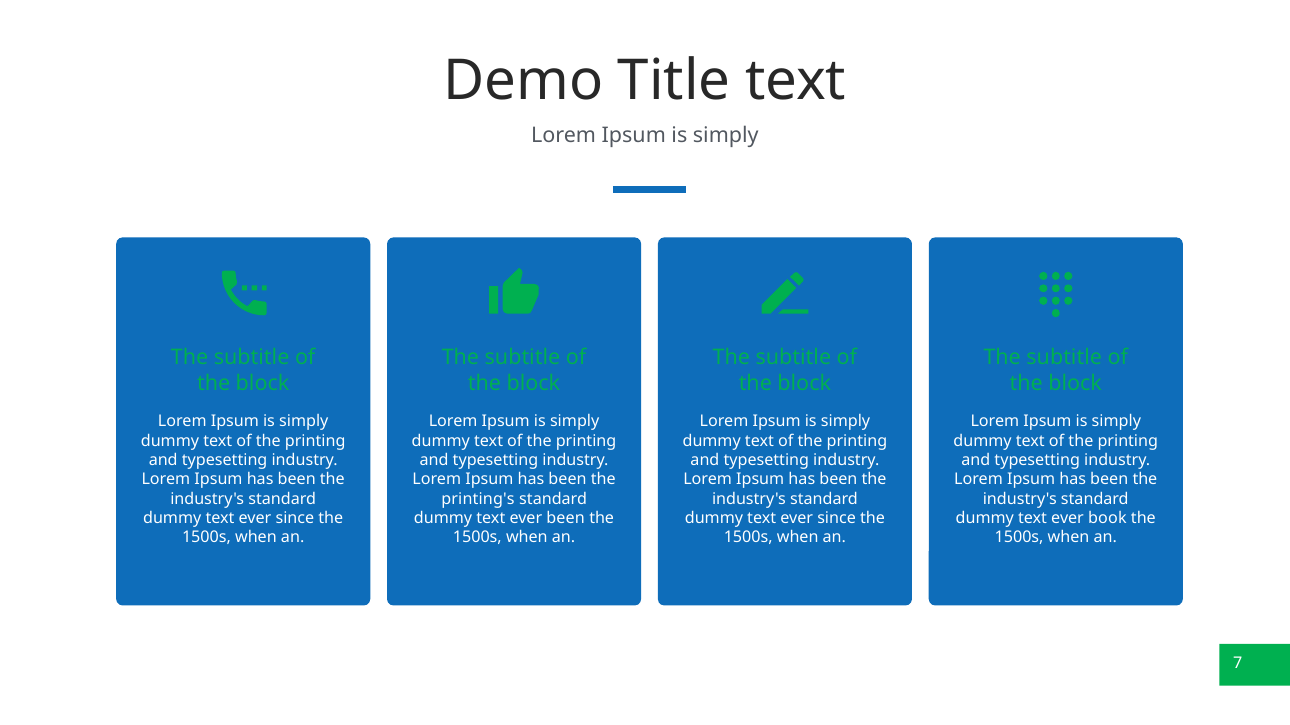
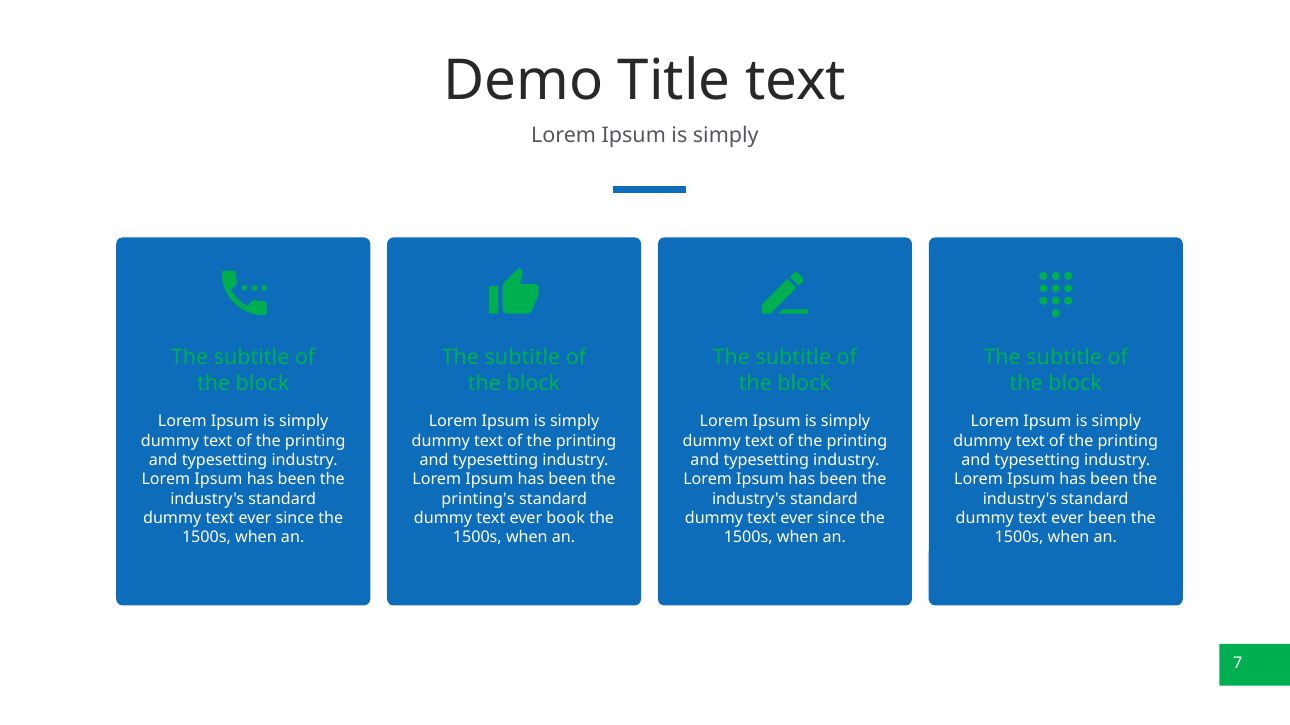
ever been: been -> book
ever book: book -> been
